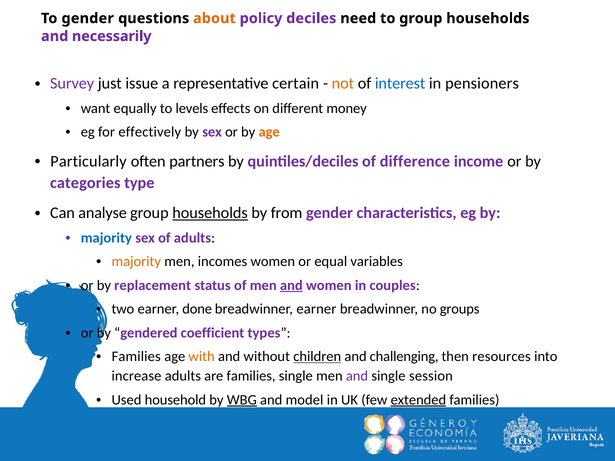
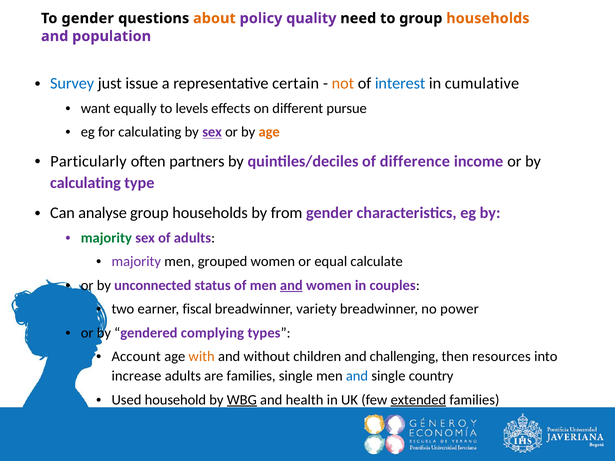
deciles: deciles -> quality
households at (488, 18) colour: black -> orange
necessarily: necessarily -> population
Survey colour: purple -> blue
pensioners: pensioners -> cumulative
money: money -> pursue
for effectively: effectively -> calculating
sex at (212, 132) underline: none -> present
categories at (85, 183): categories -> calculating
households at (210, 213) underline: present -> none
majority at (106, 238) colour: blue -> green
majority at (136, 262) colour: orange -> purple
incomes: incomes -> grouped
variables: variables -> calculate
replacement: replacement -> unconnected
done: done -> fiscal
breadwinner earner: earner -> variety
groups: groups -> power
coefficient: coefficient -> complying
Families at (136, 357): Families -> Account
children underline: present -> none
and at (357, 376) colour: purple -> blue
session: session -> country
model: model -> health
